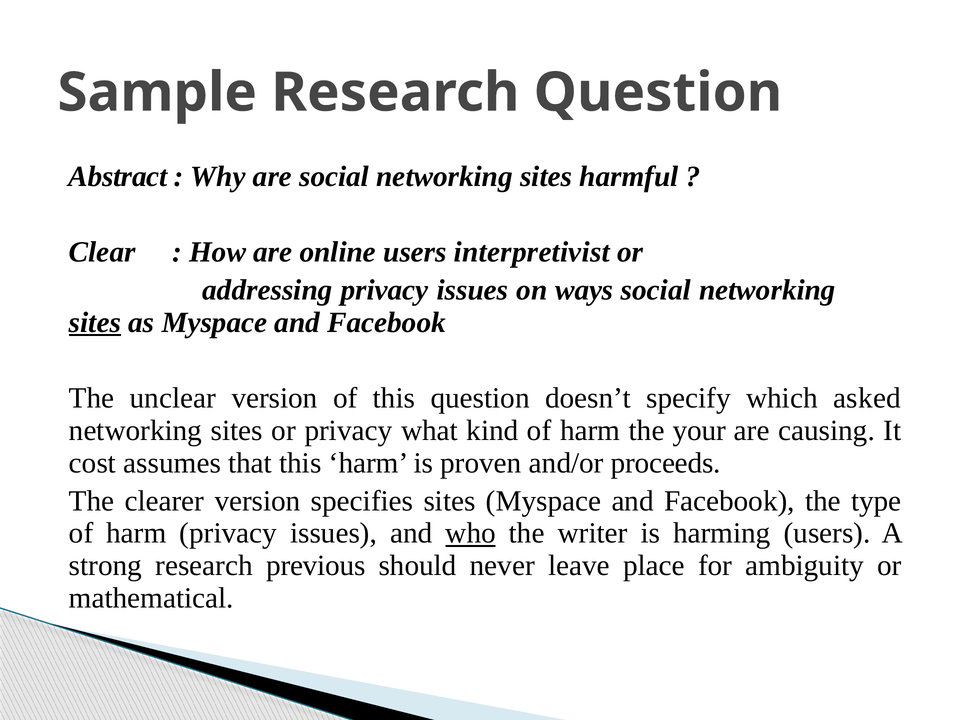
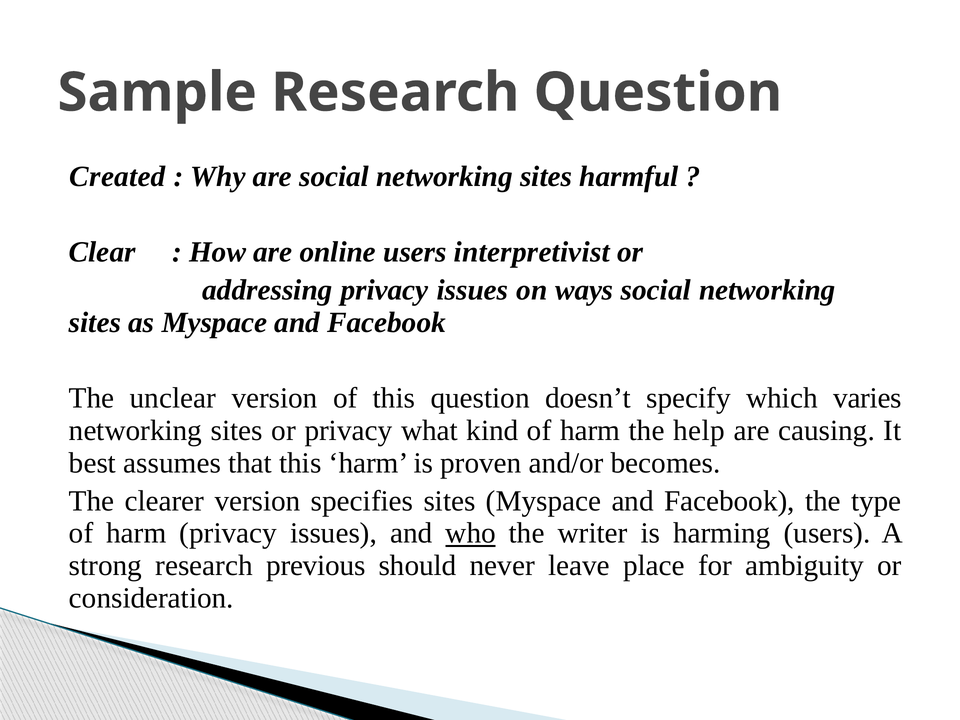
Abstract: Abstract -> Created
sites at (95, 323) underline: present -> none
asked: asked -> varies
your: your -> help
cost: cost -> best
proceeds: proceeds -> becomes
mathematical: mathematical -> consideration
